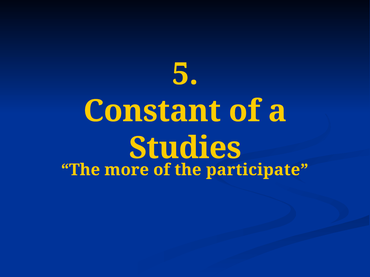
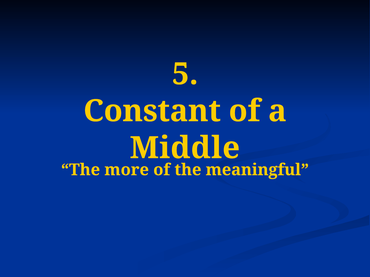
Studies: Studies -> Middle
participate: participate -> meaningful
